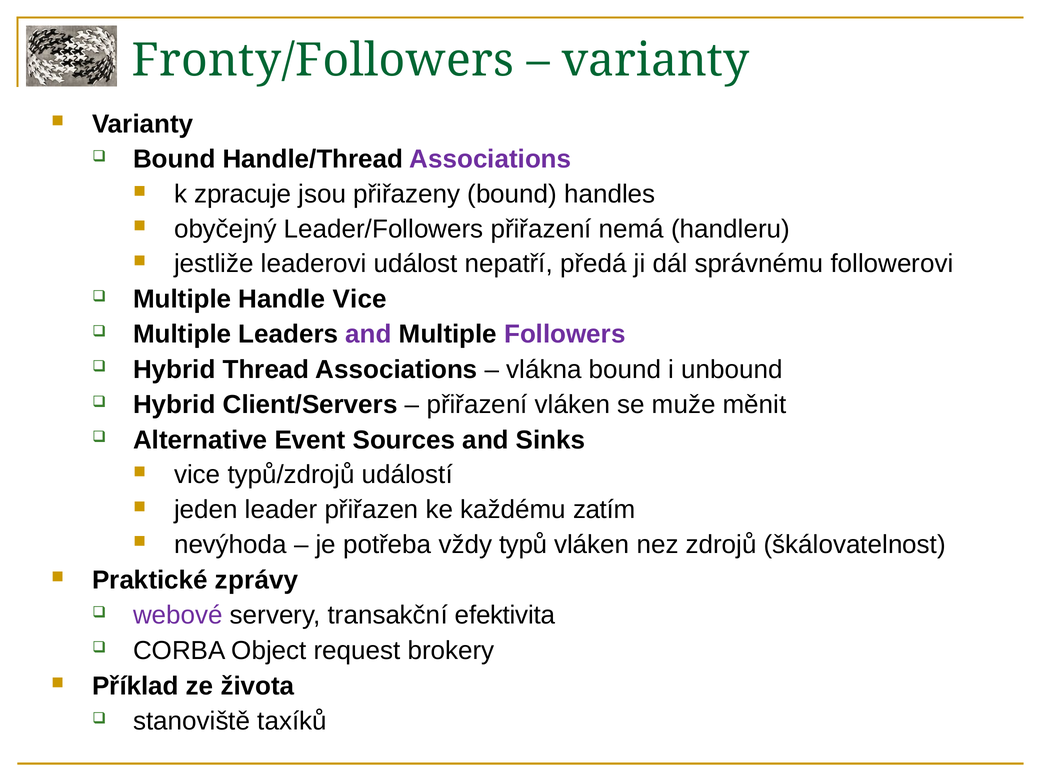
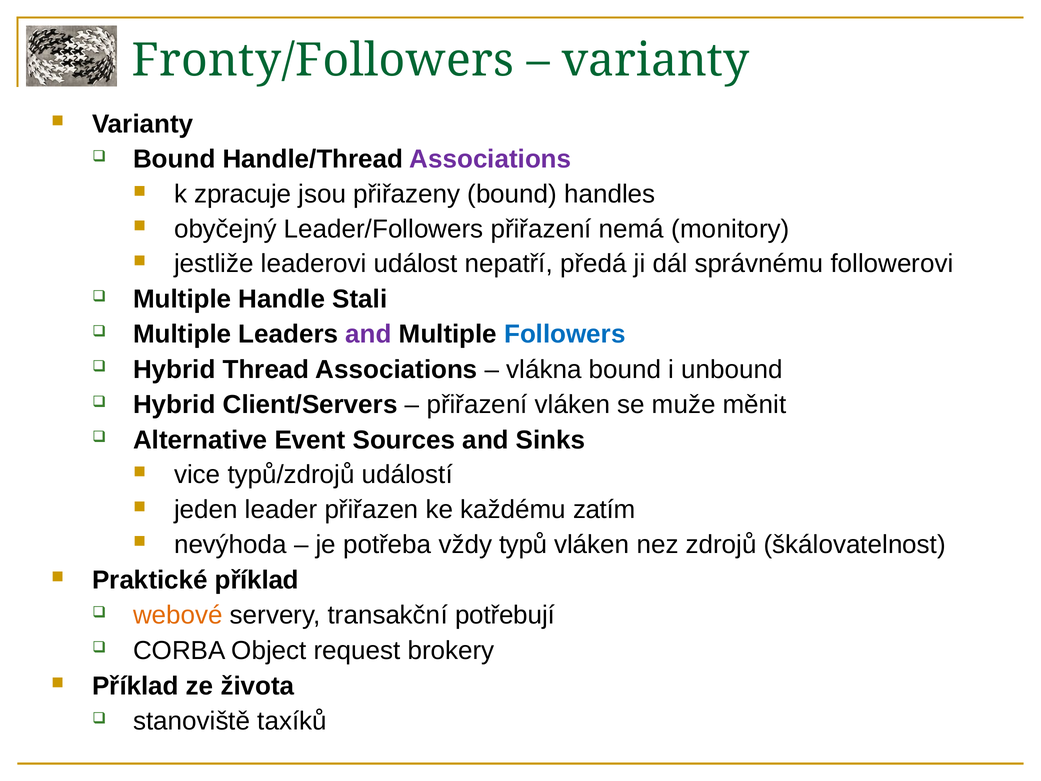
handleru: handleru -> monitory
Handle Vice: Vice -> Stali
Followers colour: purple -> blue
Praktické zprávy: zprávy -> příklad
webové colour: purple -> orange
efektivita: efektivita -> potřebují
